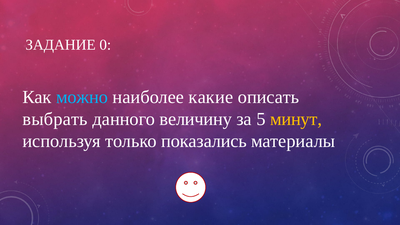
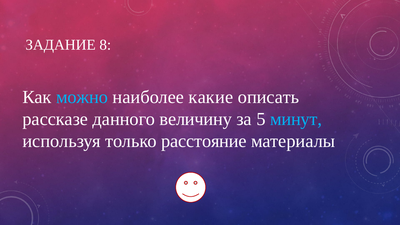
0: 0 -> 8
выбрать: выбрать -> рассказе
минут colour: yellow -> light blue
показались: показались -> расстояние
